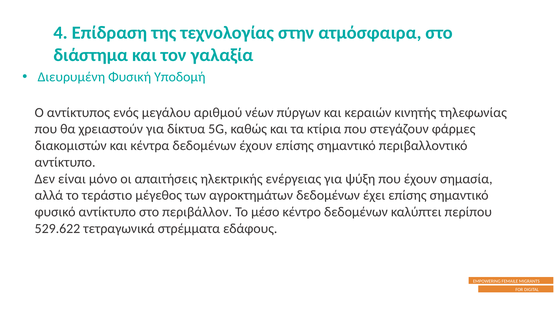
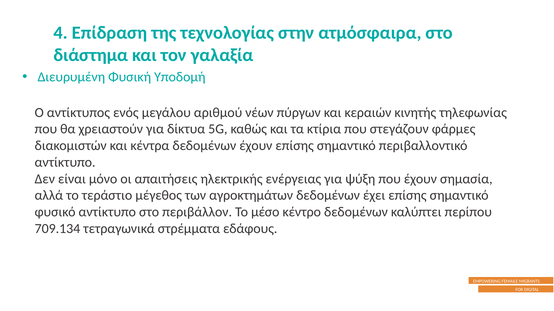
529.622: 529.622 -> 709.134
